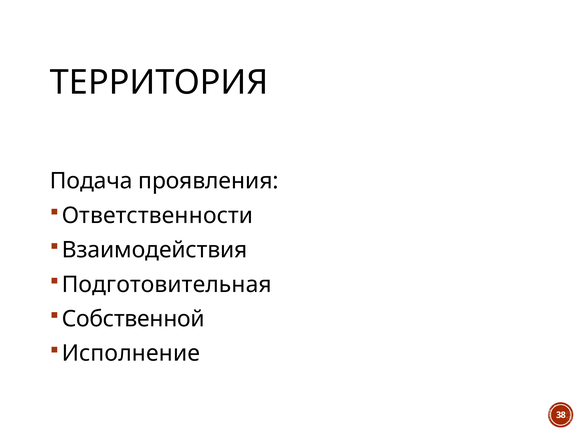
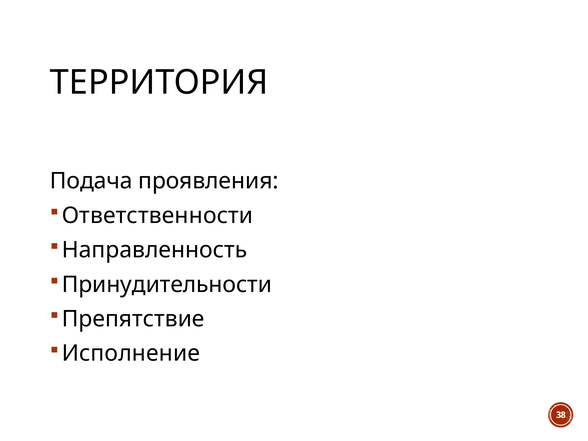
Взаимодействия: Взаимодействия -> Направленность
Подготовительная: Подготовительная -> Принудительности
Собственной: Собственной -> Препятствие
